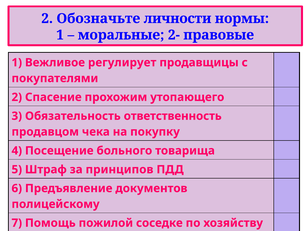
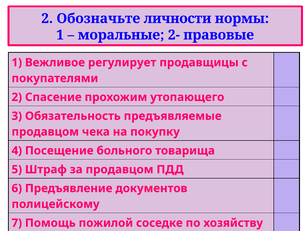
ответственность: ответственность -> предъявляемые
за принципов: принципов -> продавцом
